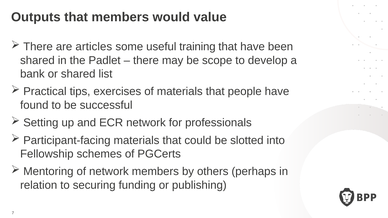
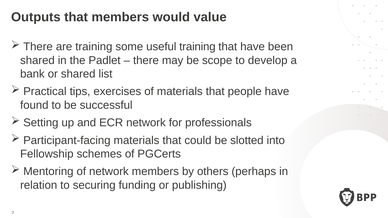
are articles: articles -> training
